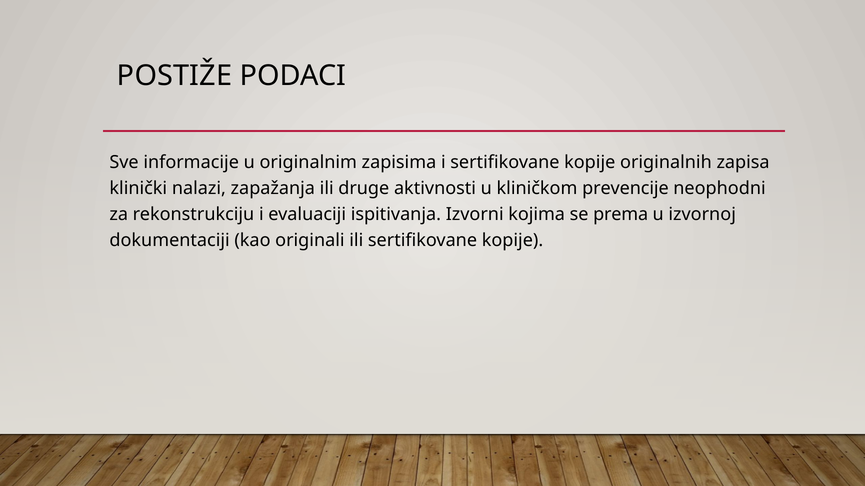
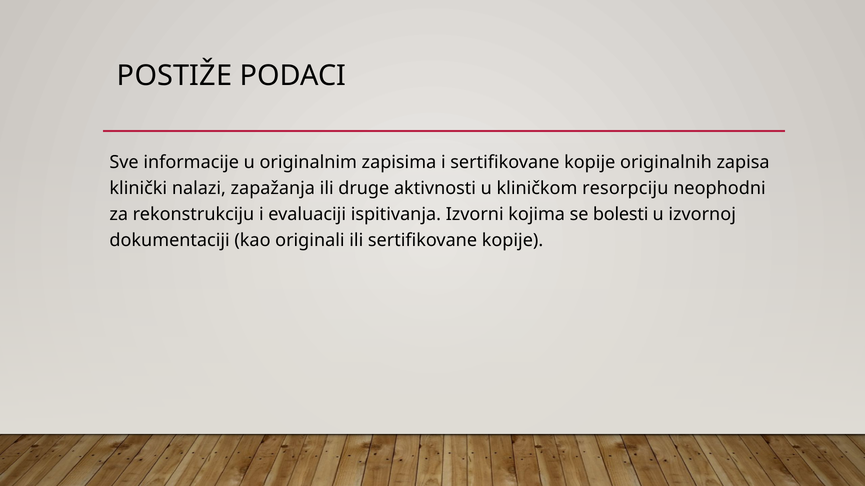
prevencije: prevencije -> resorpciju
prema: prema -> bolesti
